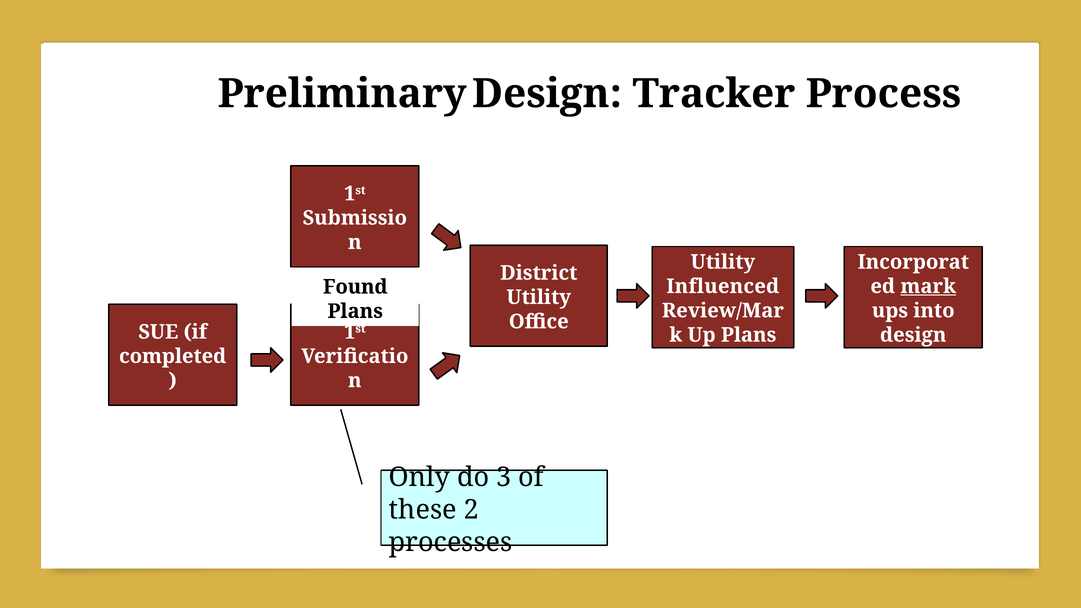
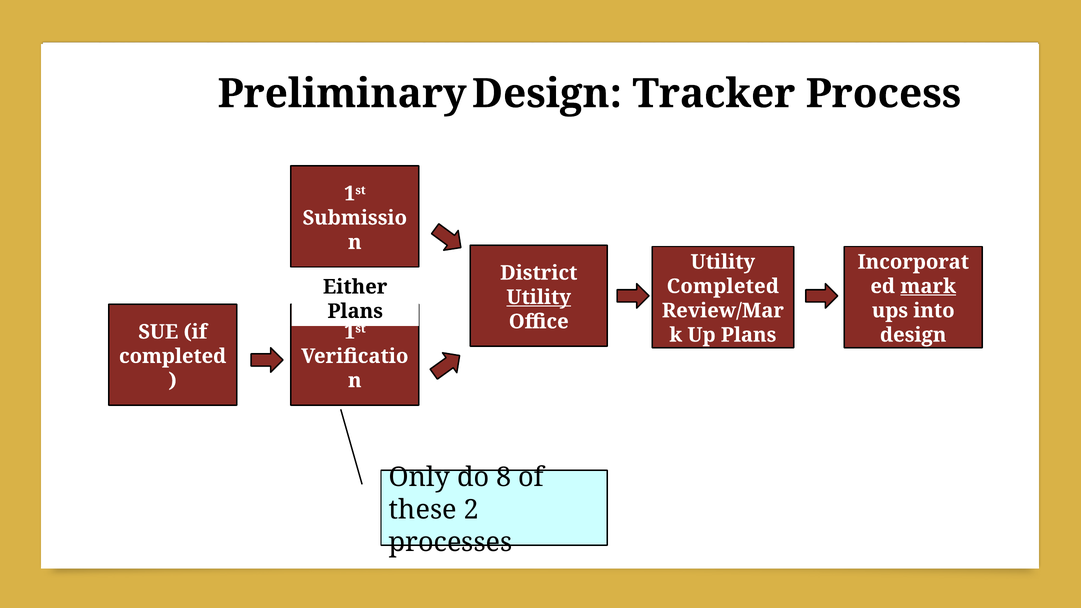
Influenced at (723, 286): Influenced -> Completed
Found: Found -> Either
Utility at (539, 297) underline: none -> present
3: 3 -> 8
